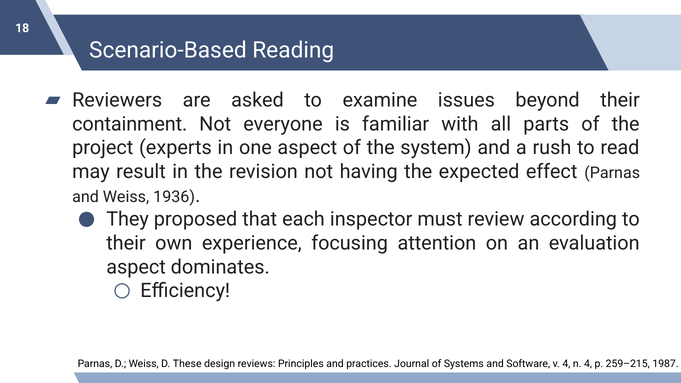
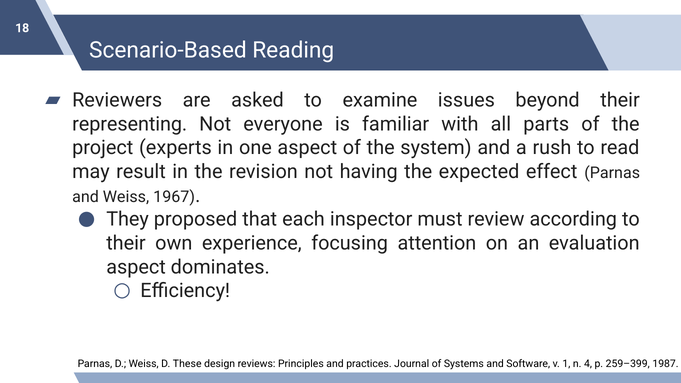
containment: containment -> representing
1936: 1936 -> 1967
v 4: 4 -> 1
259–215: 259–215 -> 259–399
